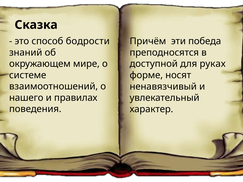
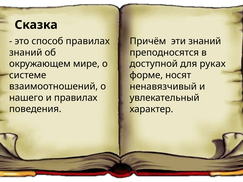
способ бодрости: бодрости -> правилах
эти победа: победа -> знаний
